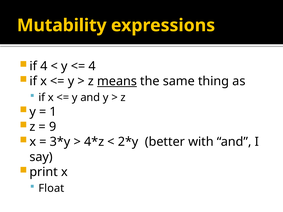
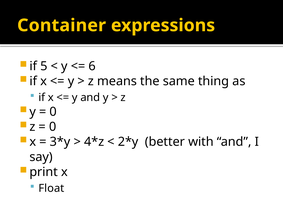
Mutability: Mutability -> Container
if 4: 4 -> 5
4 at (92, 66): 4 -> 6
means underline: present -> none
1 at (53, 112): 1 -> 0
9 at (53, 127): 9 -> 0
